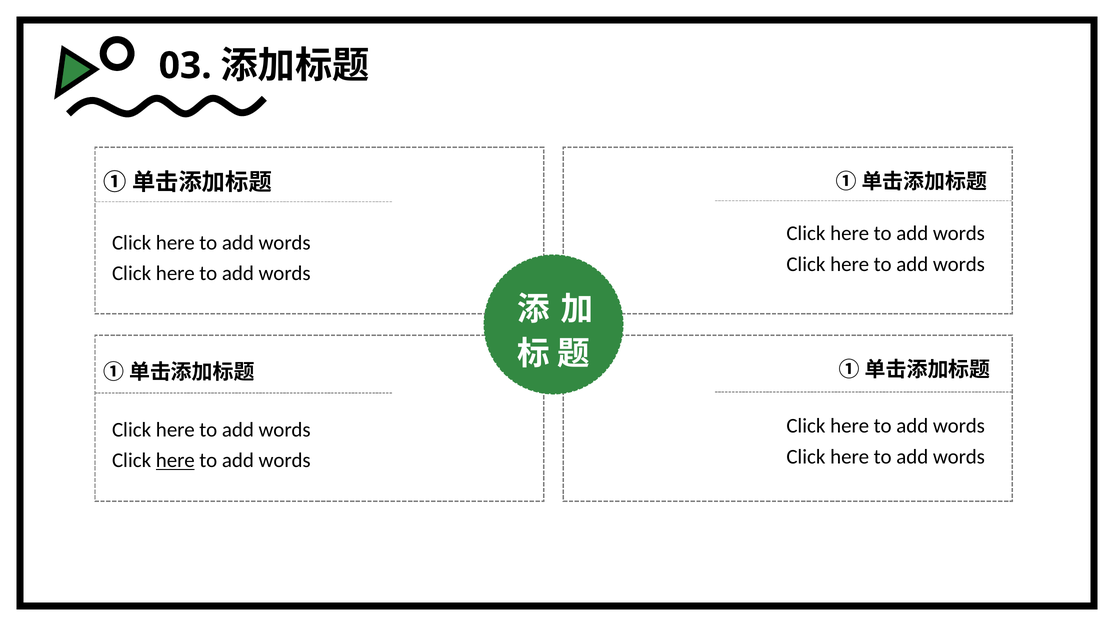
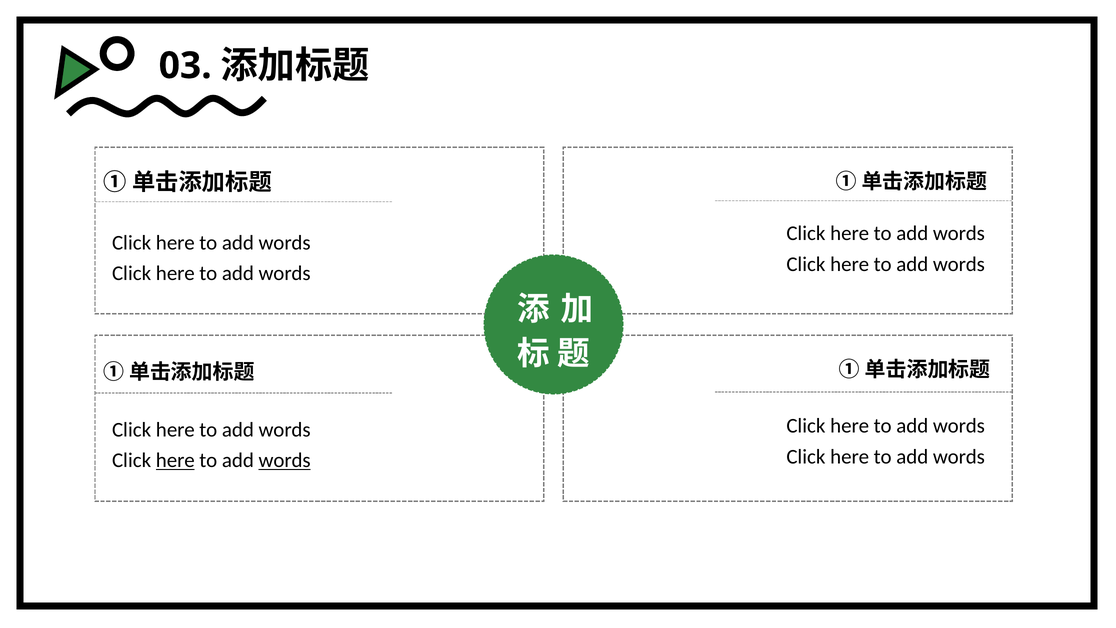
words at (285, 460) underline: none -> present
